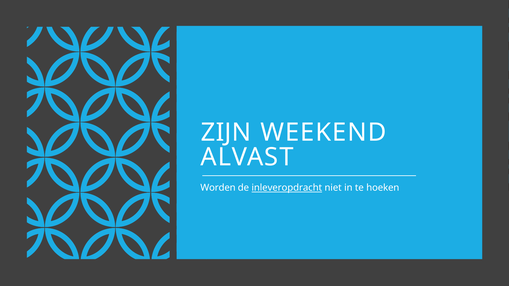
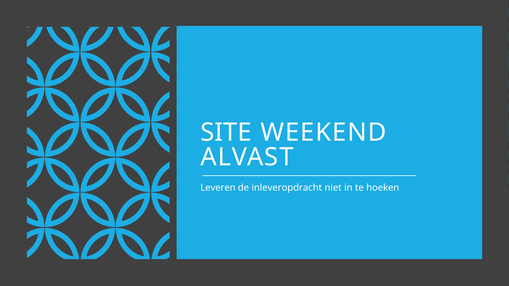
ZIJN: ZIJN -> SITE
Worden: Worden -> Leveren
inleveropdracht underline: present -> none
